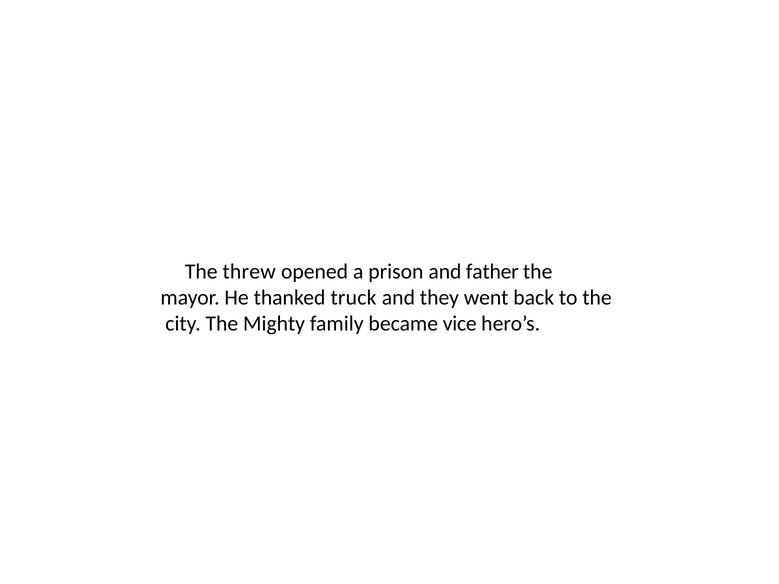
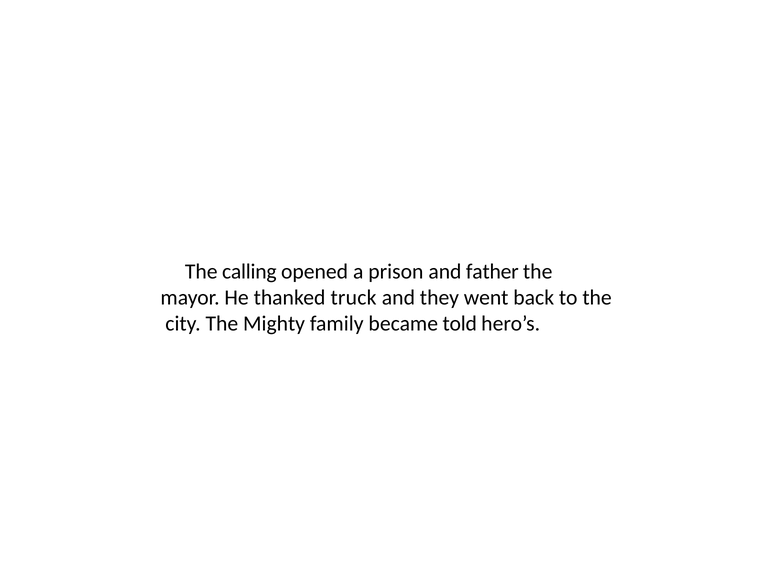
threw: threw -> calling
vice: vice -> told
